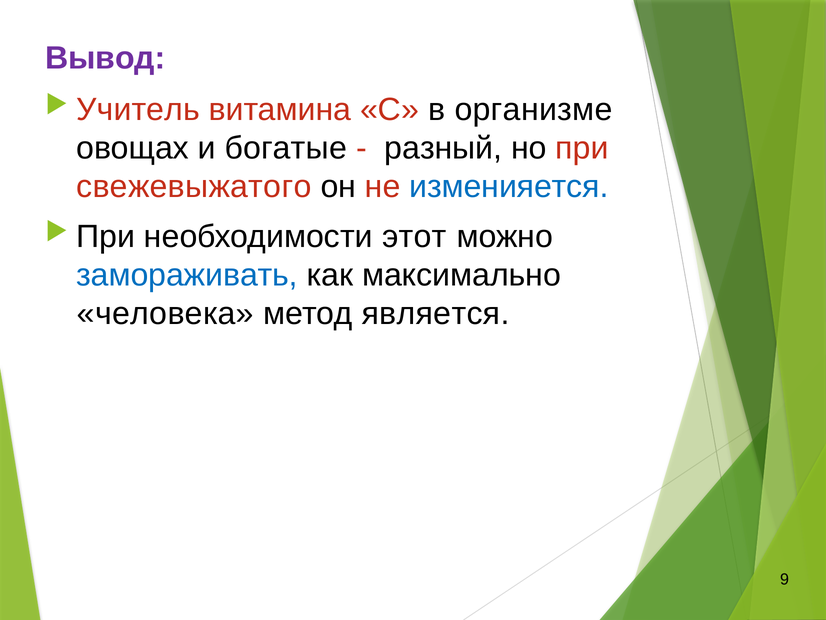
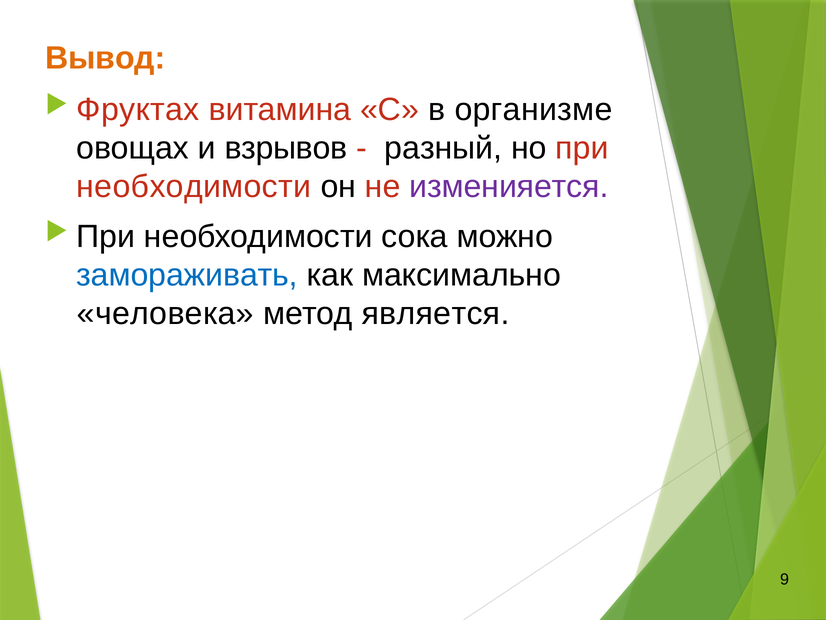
Вывод colour: purple -> orange
Учитель: Учитель -> Фруктах
богатые: богатые -> взрывов
свежевыжатого at (194, 186): свежевыжатого -> необходимости
изменияется colour: blue -> purple
этот: этот -> сока
